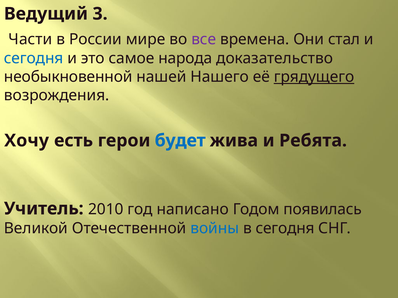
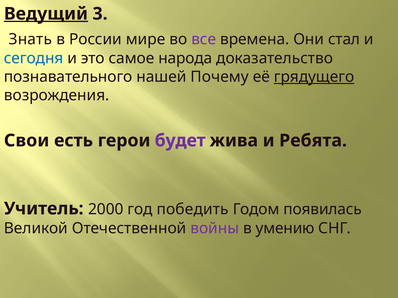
Ведущий underline: none -> present
Части: Части -> Знать
необыкновенной: необыкновенной -> познавательного
Нашего: Нашего -> Почему
Хочу: Хочу -> Свои
будет colour: blue -> purple
2010: 2010 -> 2000
написано: написано -> победить
войны colour: blue -> purple
в сегодня: сегодня -> умению
